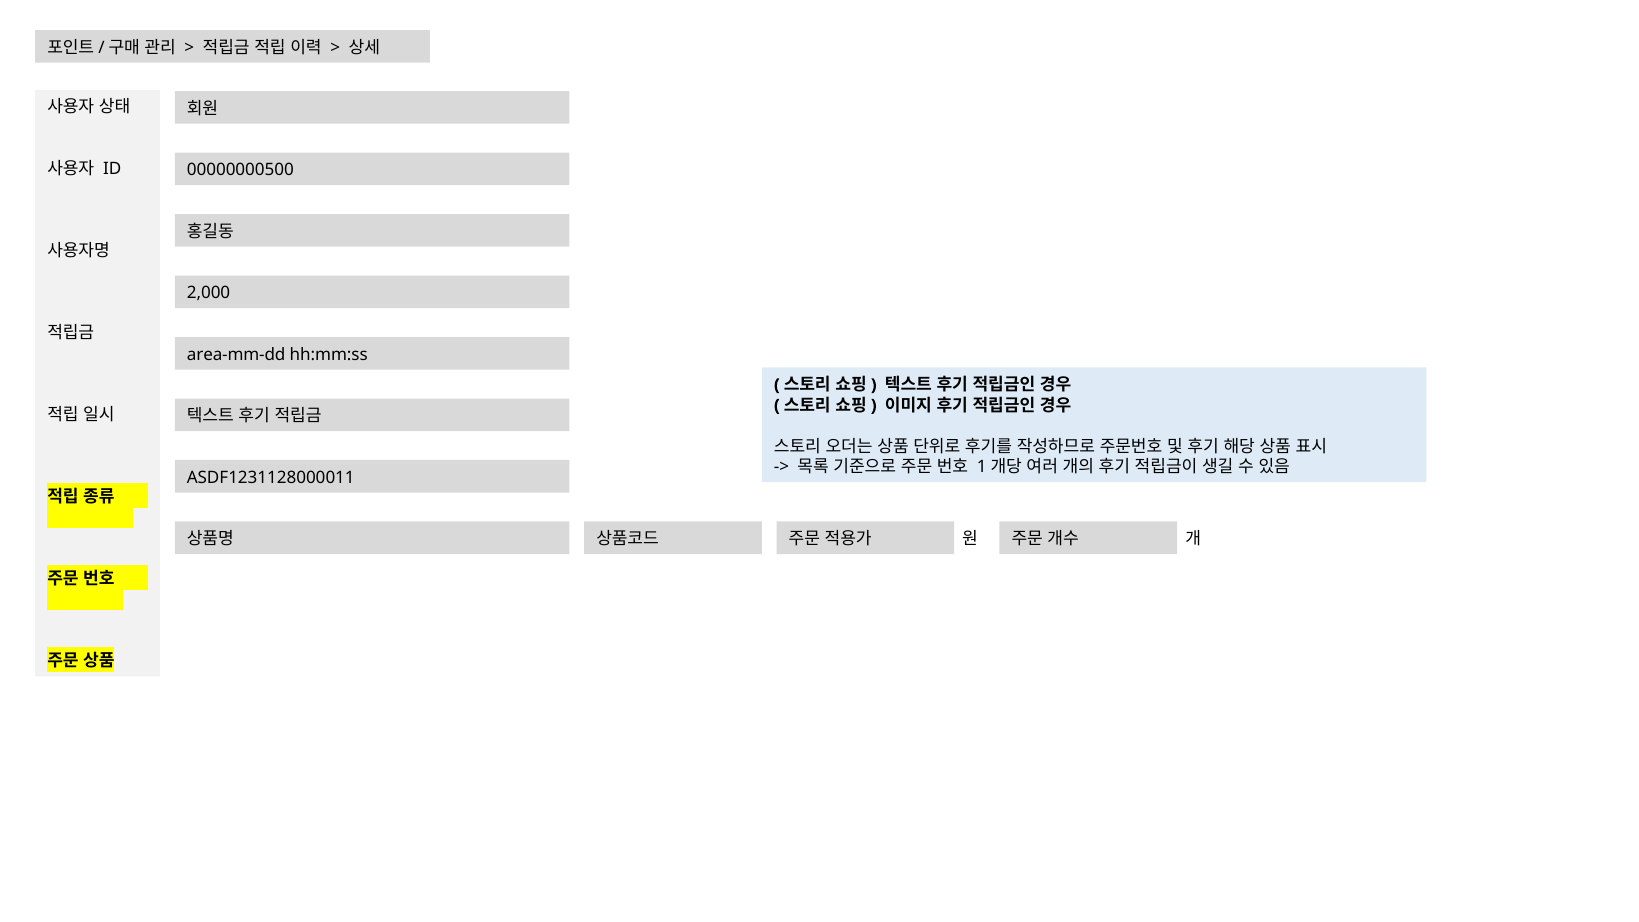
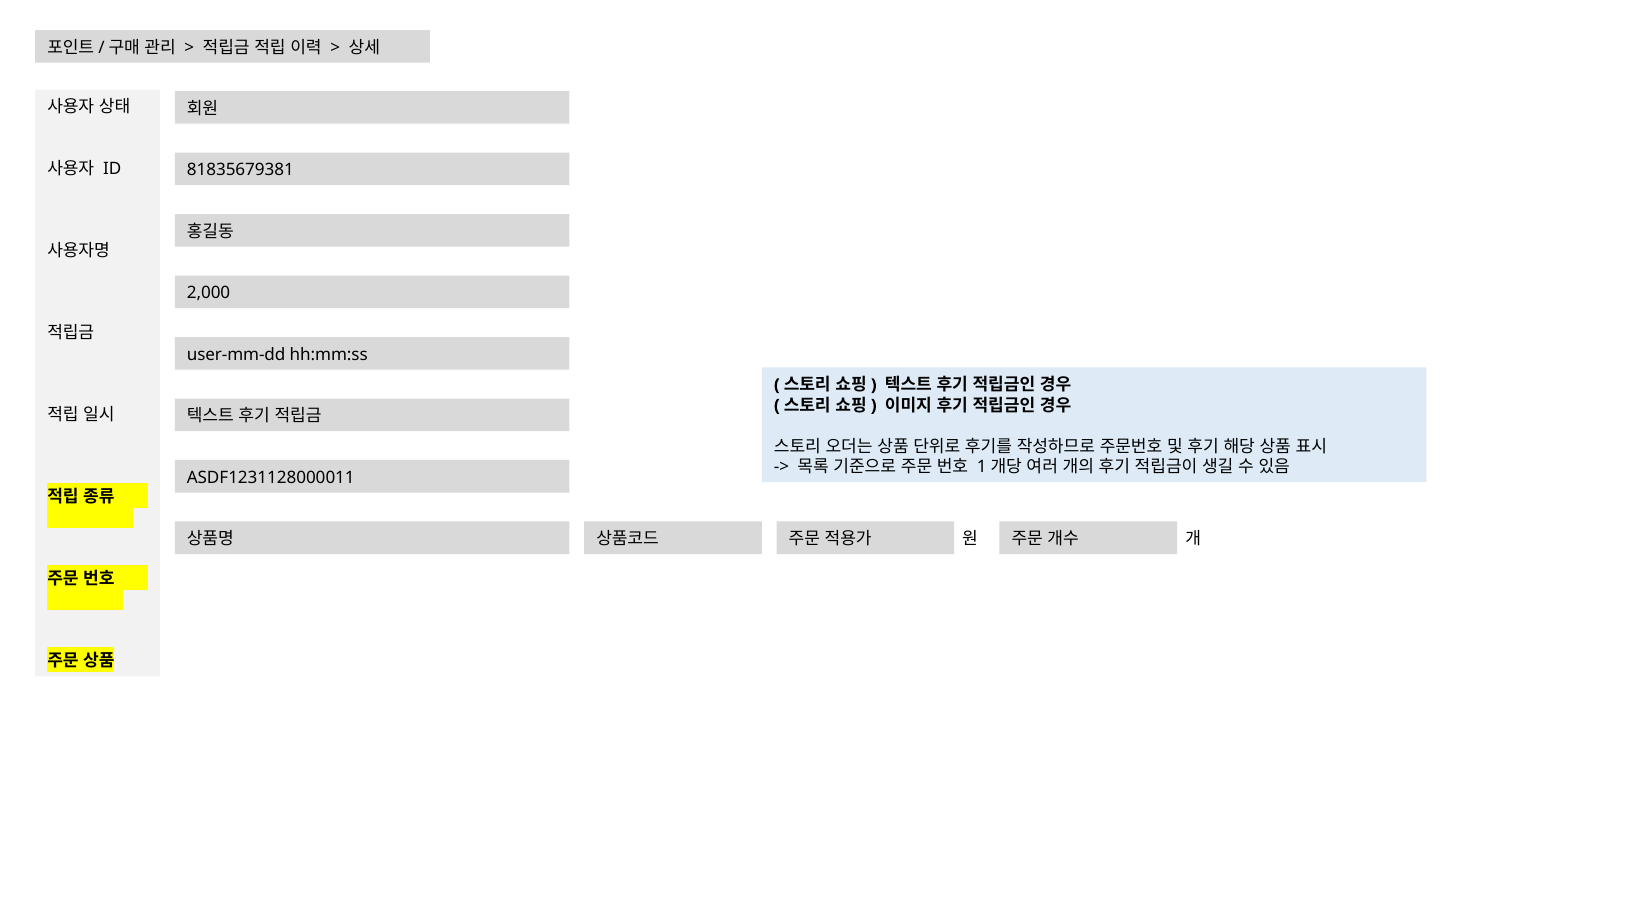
00000000500: 00000000500 -> 81835679381
area-mm-dd: area-mm-dd -> user-mm-dd
